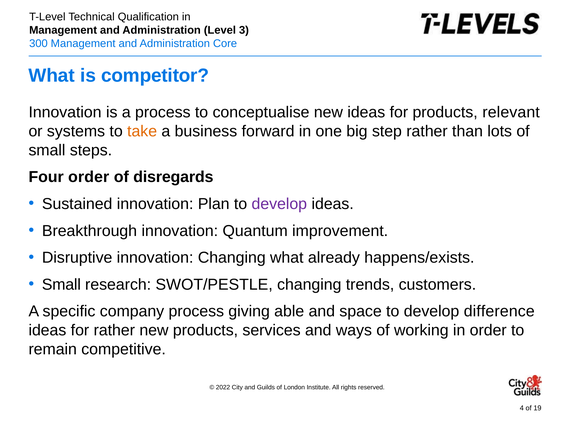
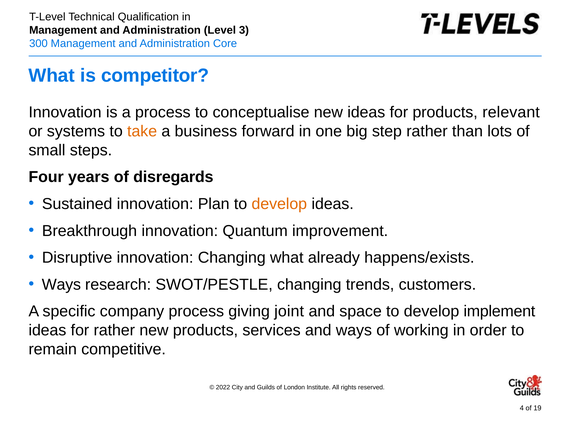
Four order: order -> years
develop at (279, 204) colour: purple -> orange
Small at (61, 285): Small -> Ways
able: able -> joint
difference: difference -> implement
